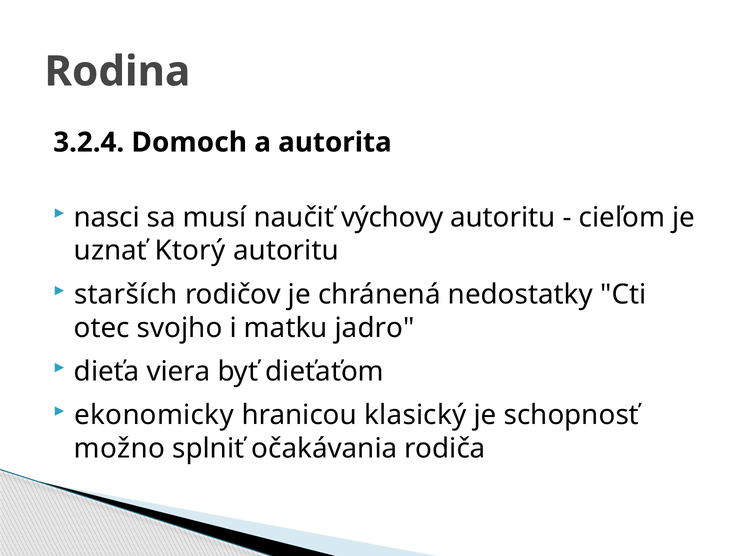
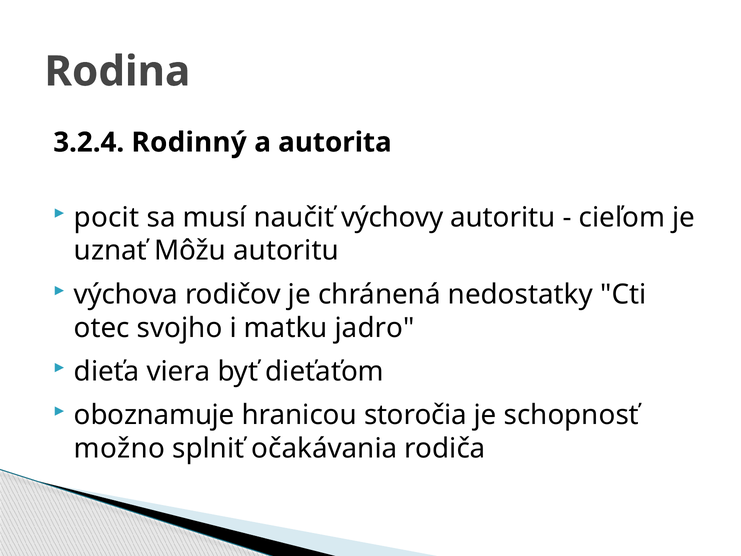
Domoch: Domoch -> Rodinný
nasci: nasci -> pocit
Ktorý: Ktorý -> Môžu
starších: starších -> výchova
ekonomicky: ekonomicky -> oboznamuje
klasický: klasický -> storočia
